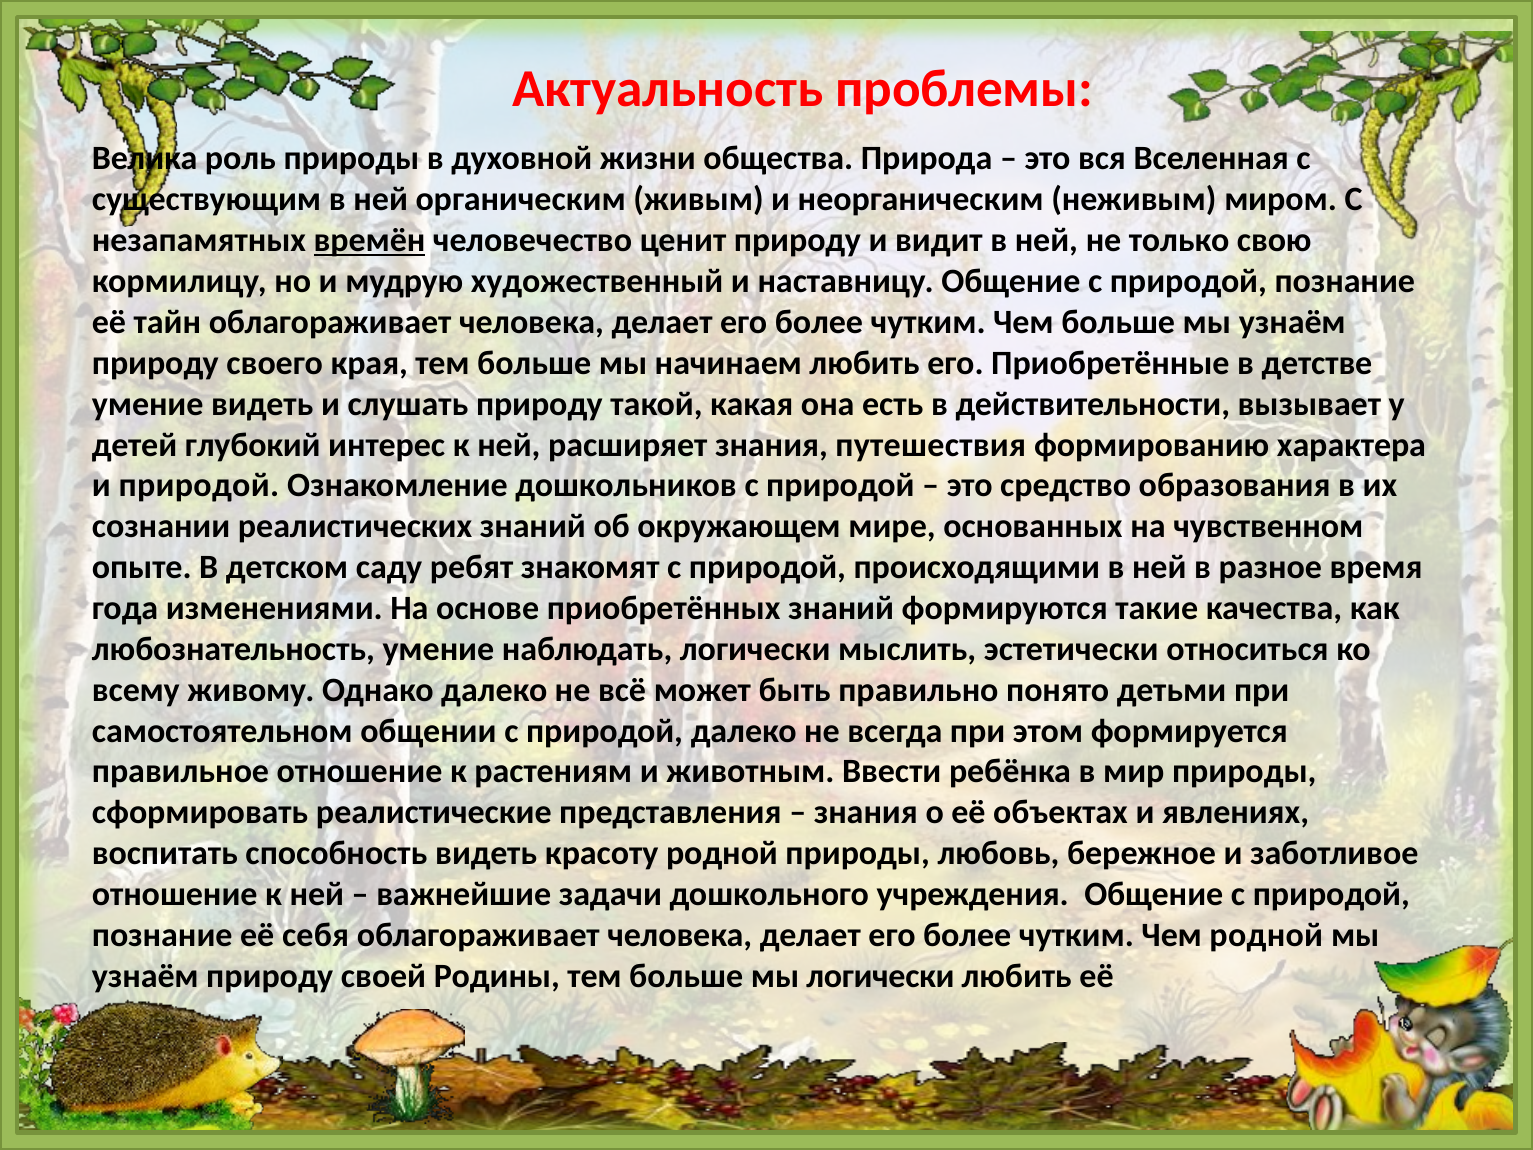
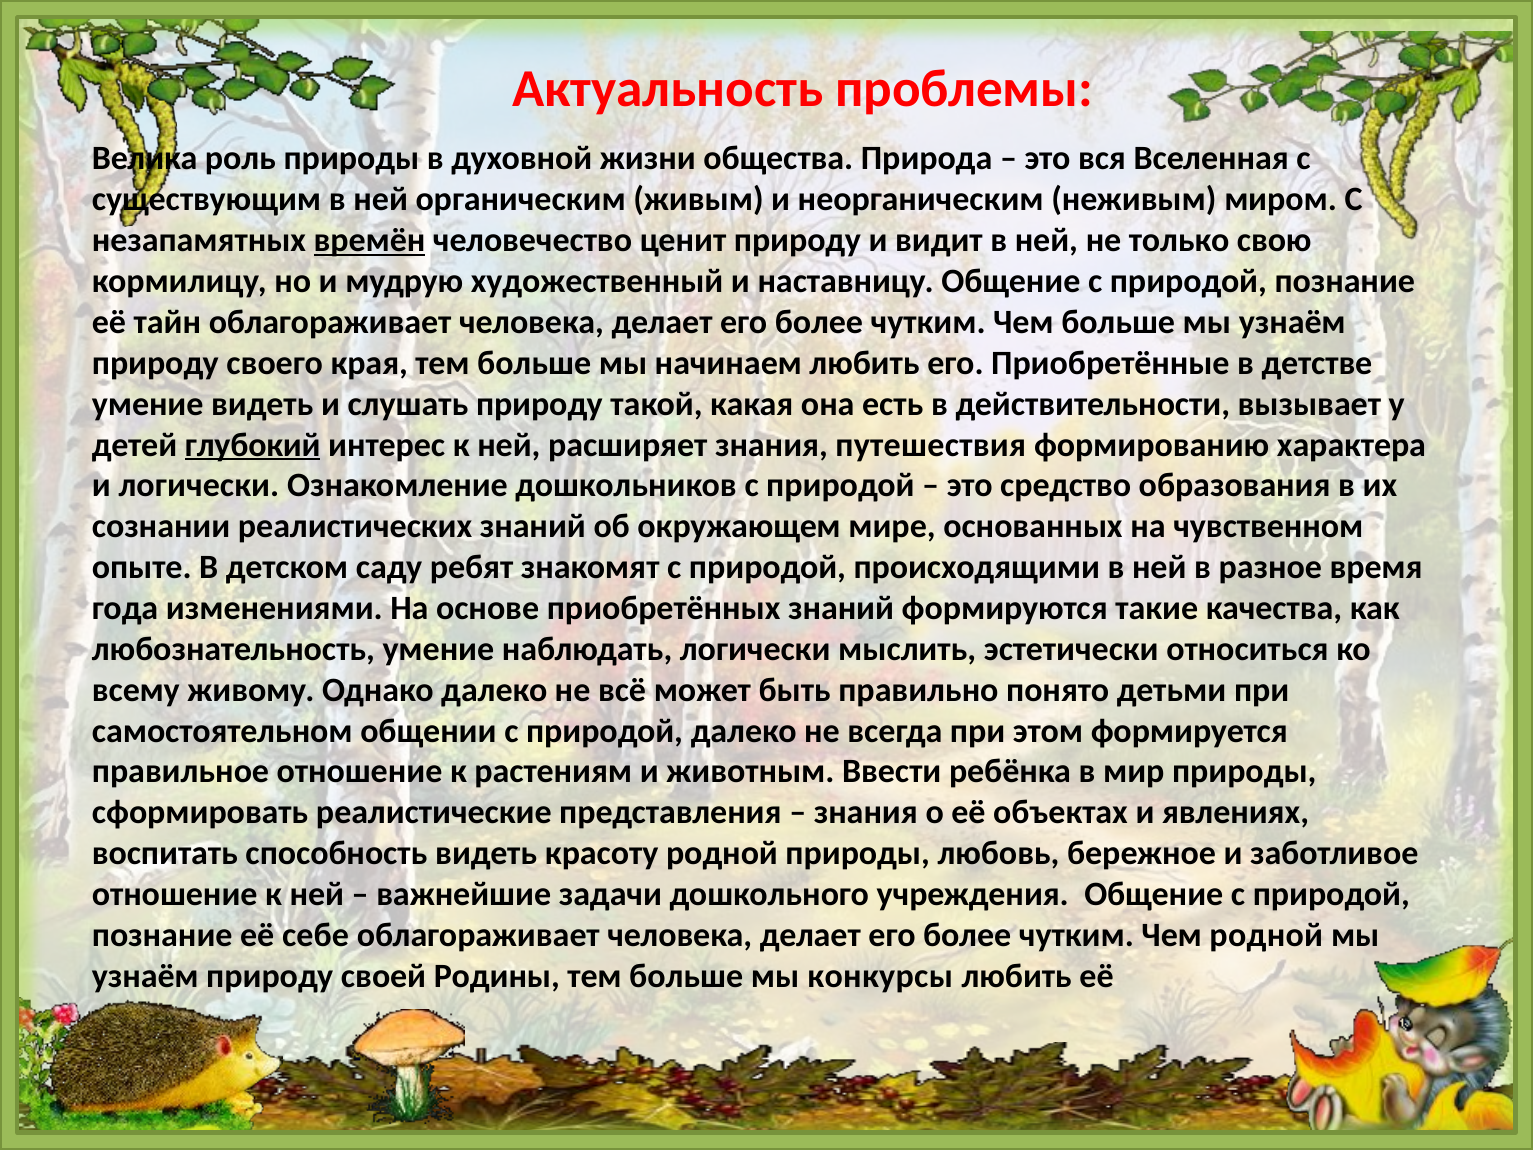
глубокий underline: none -> present
и природой: природой -> логически
себя: себя -> себе
мы логически: логически -> конкурсы
